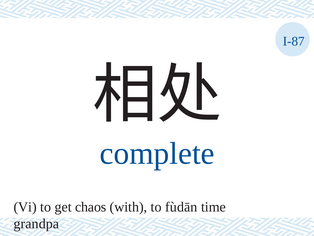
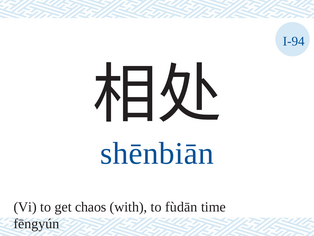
I-87: I-87 -> I-94
complete: complete -> shēnbiān
grandpa: grandpa -> fēngyún
